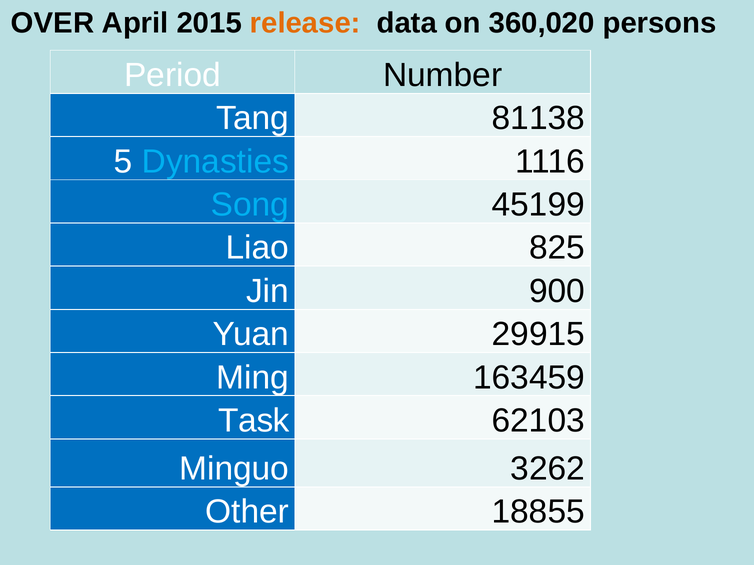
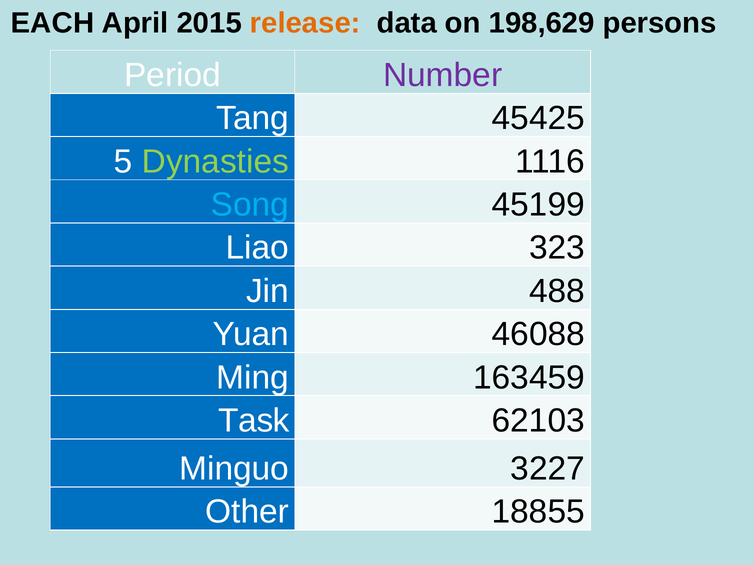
OVER: OVER -> EACH
360,020: 360,020 -> 198,629
Number colour: black -> purple
81138: 81138 -> 45425
Dynasties colour: light blue -> light green
825: 825 -> 323
900: 900 -> 488
29915: 29915 -> 46088
3262: 3262 -> 3227
